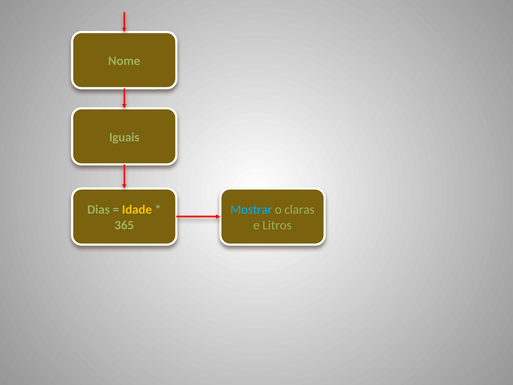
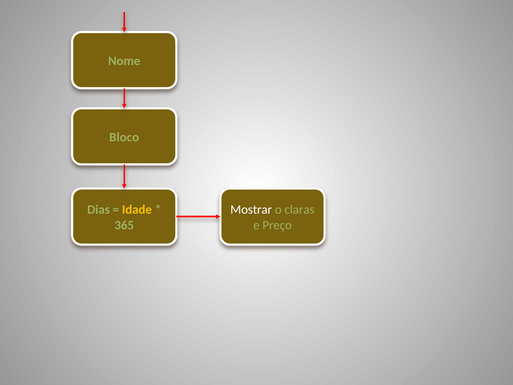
Iguais: Iguais -> Bloco
Mostrar colour: light blue -> white
Litros: Litros -> Preço
